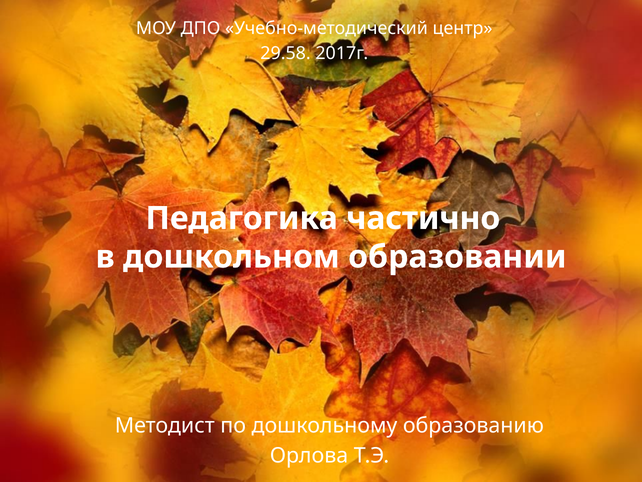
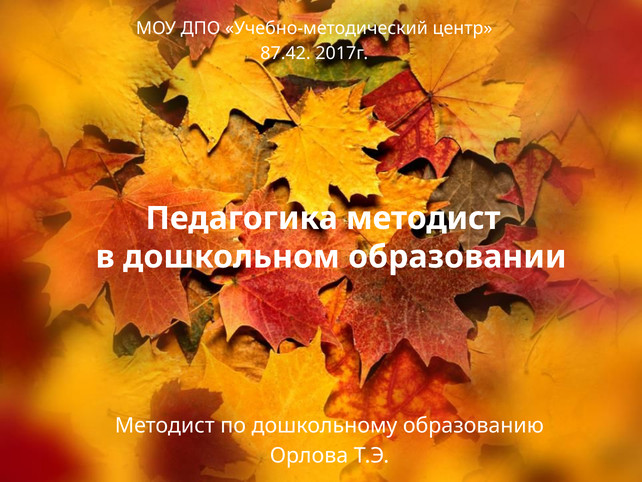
29.58: 29.58 -> 87.42
Педагогика частично: частично -> методист
